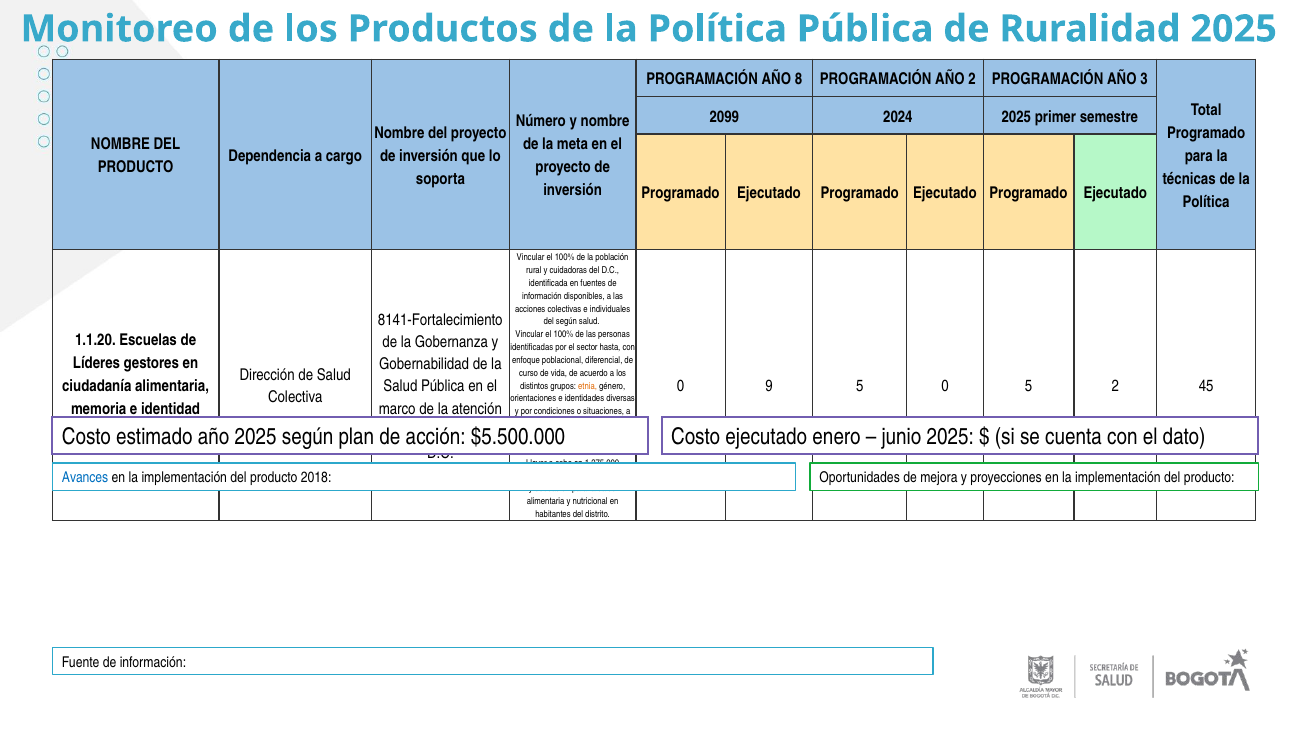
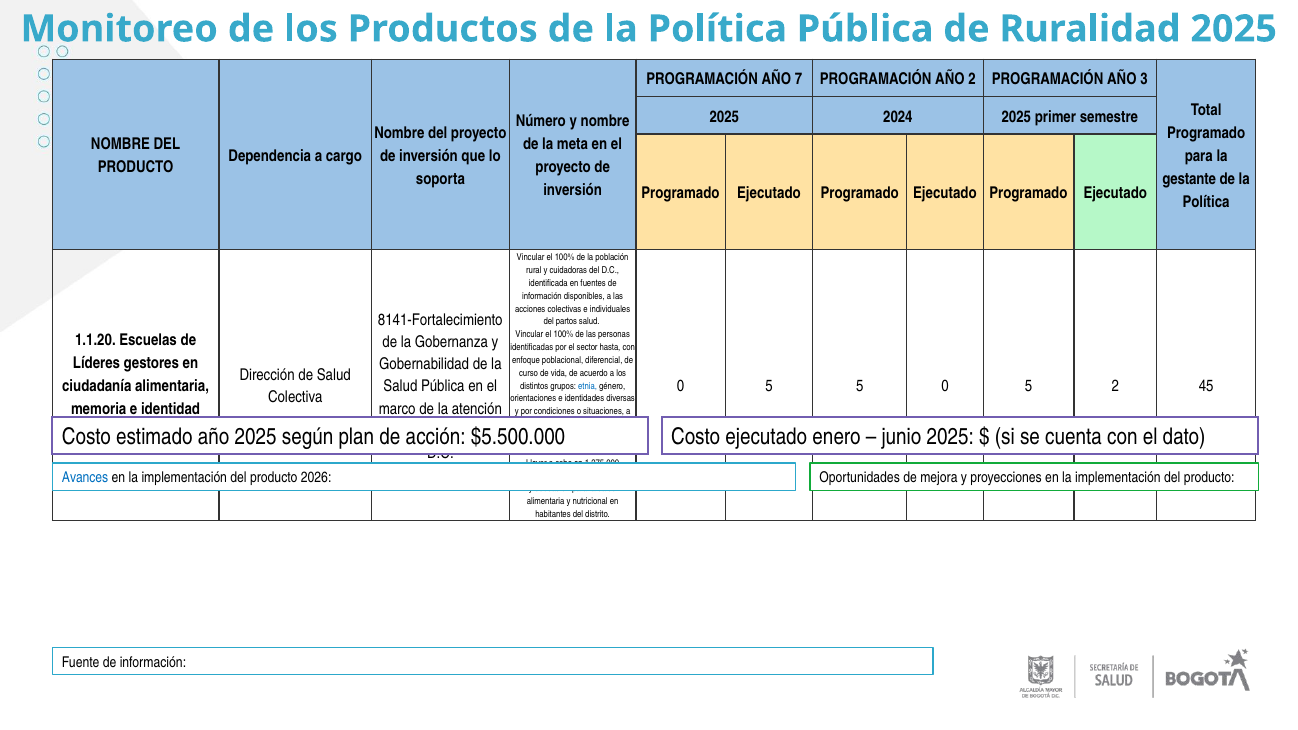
8: 8 -> 7
2099 at (724, 117): 2099 -> 2025
técnicas: técnicas -> gestante
del según: según -> partos
9 at (769, 387): 9 -> 5
etnia colour: orange -> blue
2018: 2018 -> 2026
